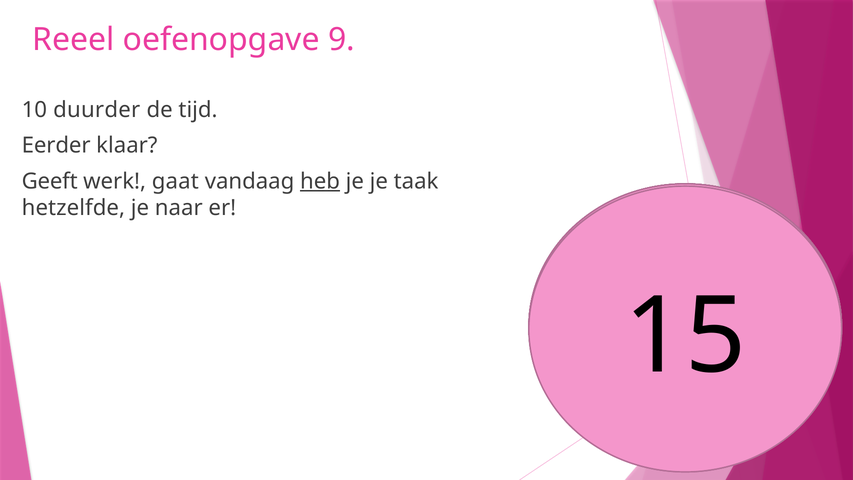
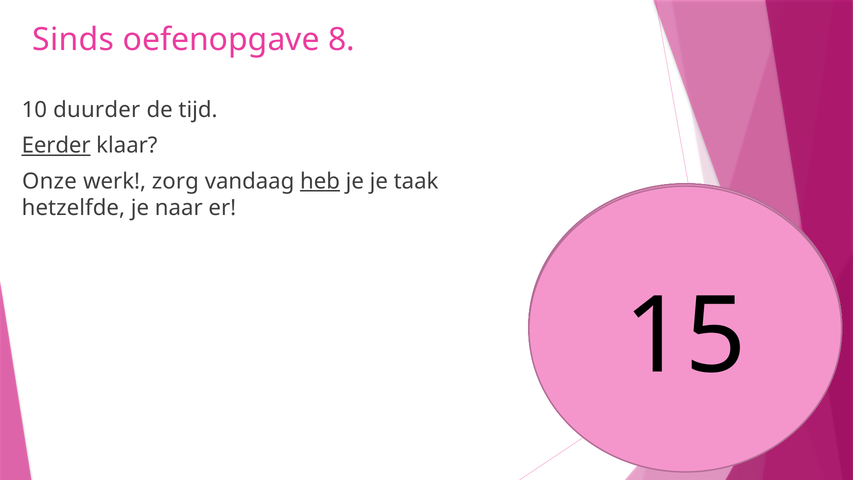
Reeel: Reeel -> Sinds
9: 9 -> 8
Eerder underline: none -> present
Geeft: Geeft -> Onze
gaat: gaat -> zorg
